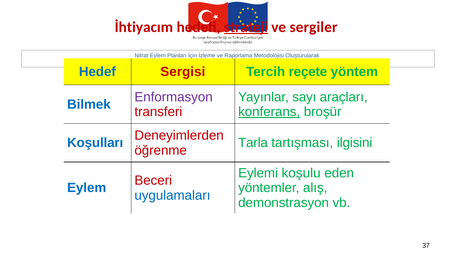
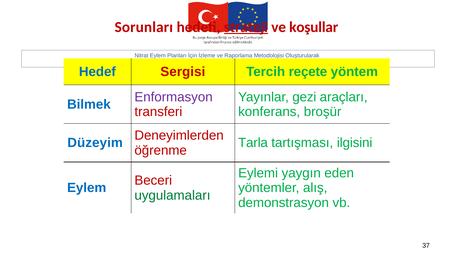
İhtiyacım: İhtiyacım -> Sorunları
sergiler: sergiler -> koşullar
sayı: sayı -> gezi
konferans underline: present -> none
Koşulları: Koşulları -> Düzeyim
koşulu: koşulu -> yaygın
uygulamaları colour: blue -> green
